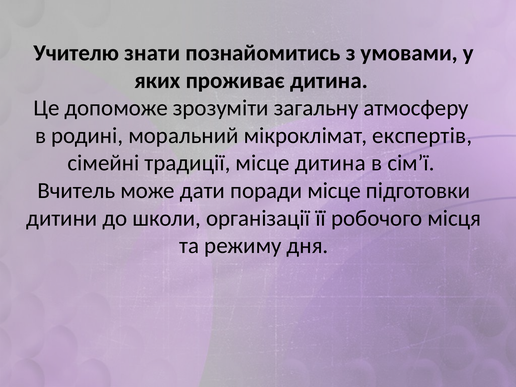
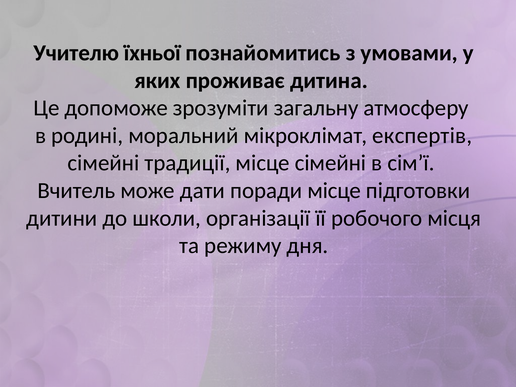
знати: знати -> їхньої
місце дитина: дитина -> сімейні
